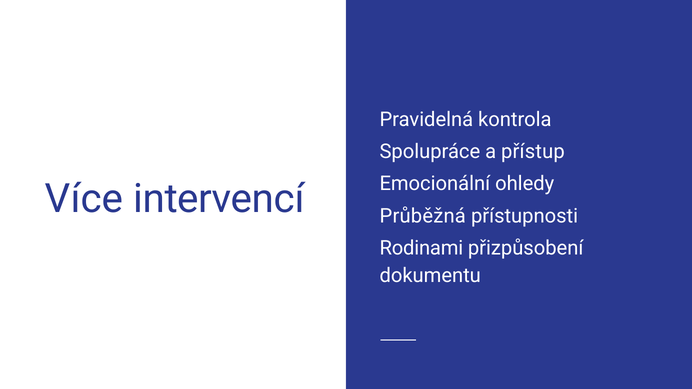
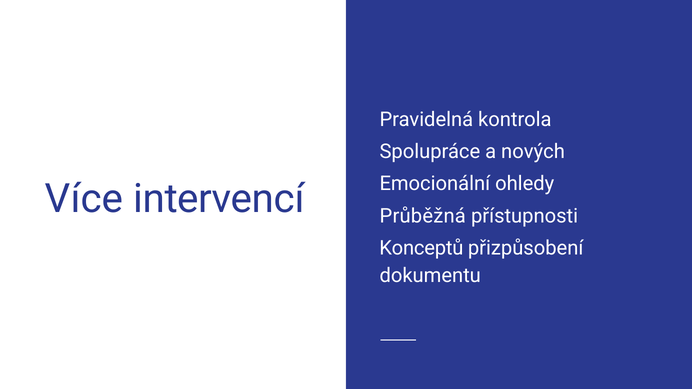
přístup: přístup -> nových
Rodinami: Rodinami -> Konceptů
